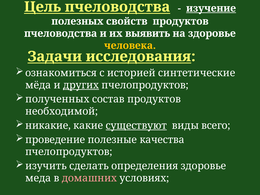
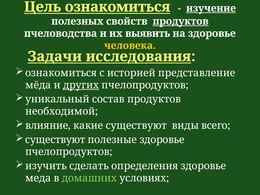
Цель пчеловодства: пчеловодства -> ознакомиться
продуктов at (181, 21) underline: none -> present
синтетические: синтетические -> представление
полученных: полученных -> уникальный
никакие: никакие -> влияние
существуют at (136, 126) underline: present -> none
проведение at (55, 140): проведение -> существуют
полезные качества: качества -> здоровье
домашних colour: pink -> light green
